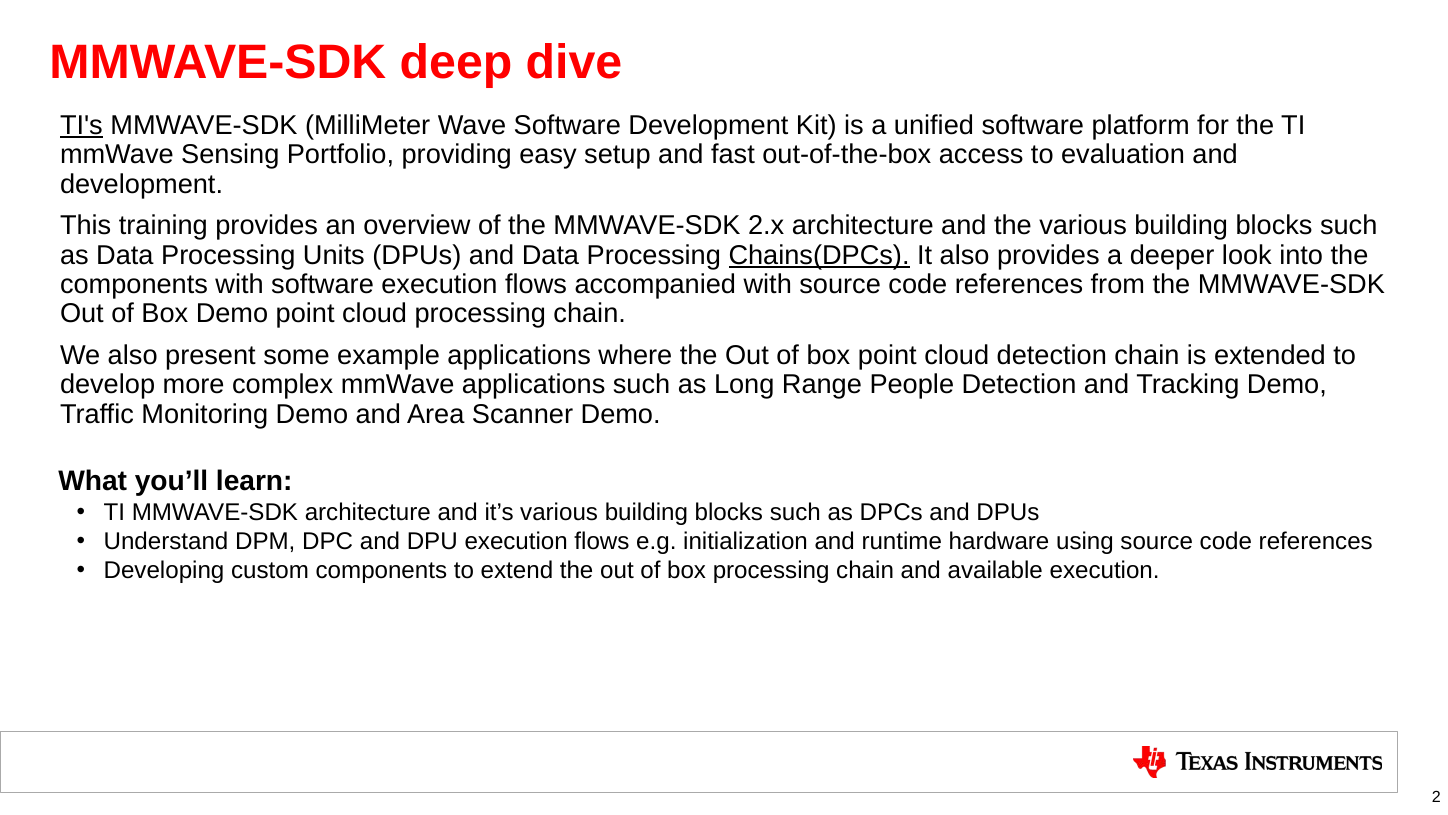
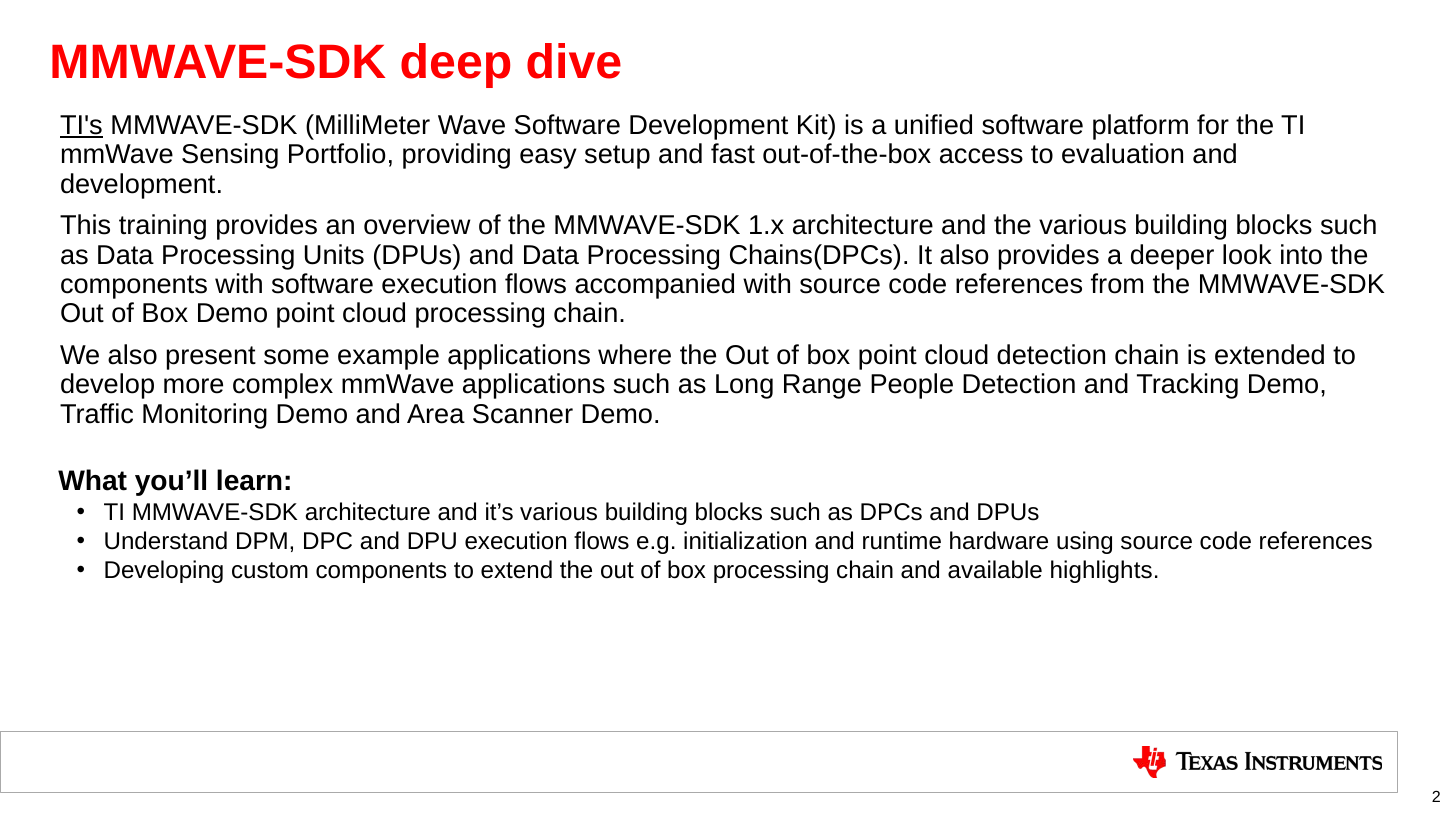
2.x: 2.x -> 1.x
Chains(DPCs underline: present -> none
available execution: execution -> highlights
